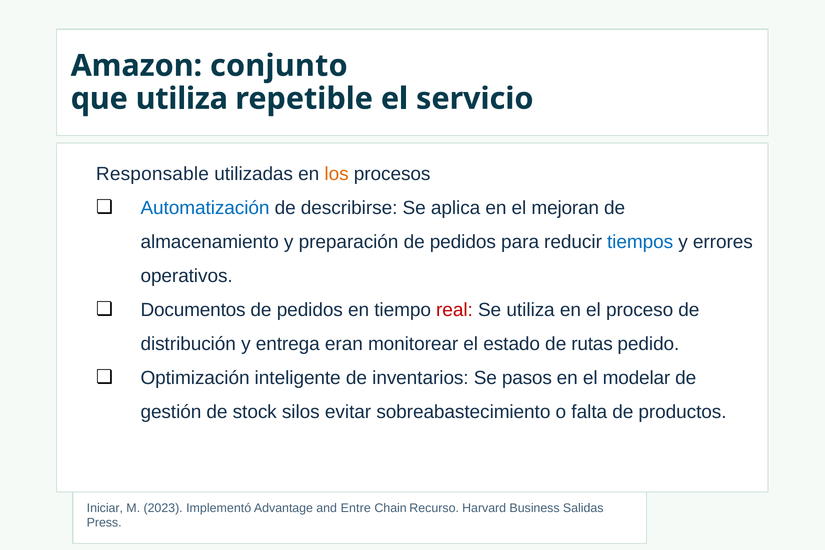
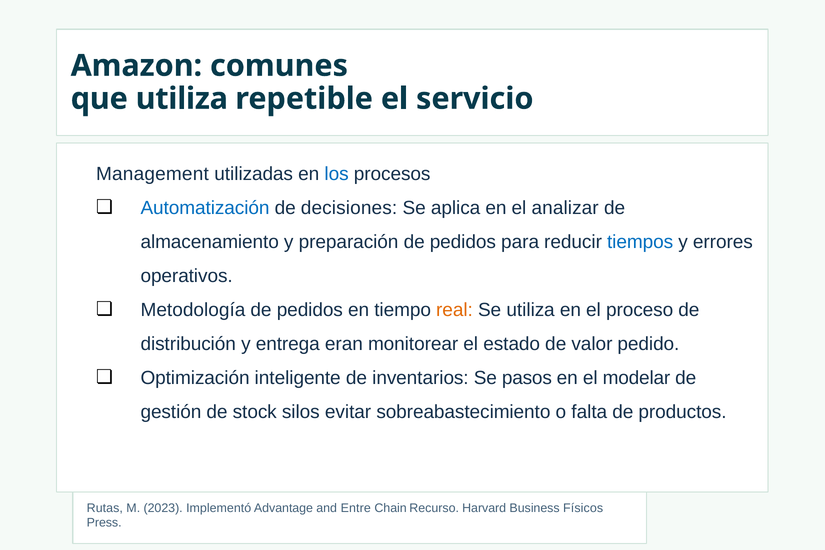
conjunto: conjunto -> comunes
Responsable: Responsable -> Management
los colour: orange -> blue
describirse: describirse -> decisiones
mejoran: mejoran -> analizar
Documentos: Documentos -> Metodología
real colour: red -> orange
rutas: rutas -> valor
Iniciar: Iniciar -> Rutas
Salidas: Salidas -> Físicos
